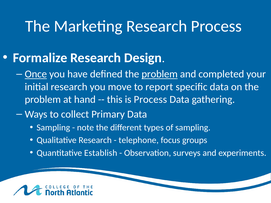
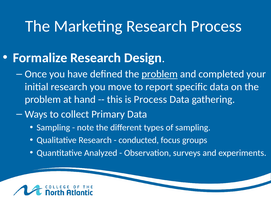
Once underline: present -> none
telephone: telephone -> conducted
Establish: Establish -> Analyzed
